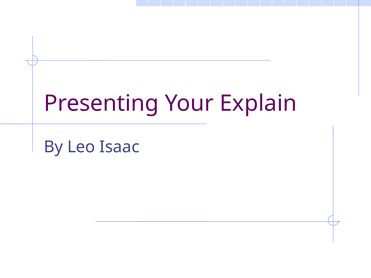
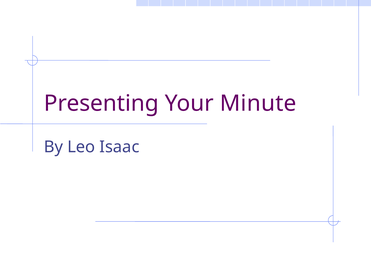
Explain: Explain -> Minute
